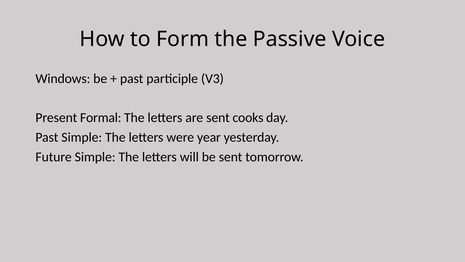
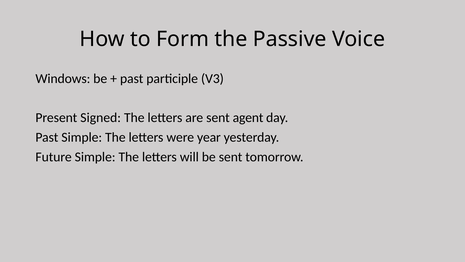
Formal: Formal -> Signed
cooks: cooks -> agent
